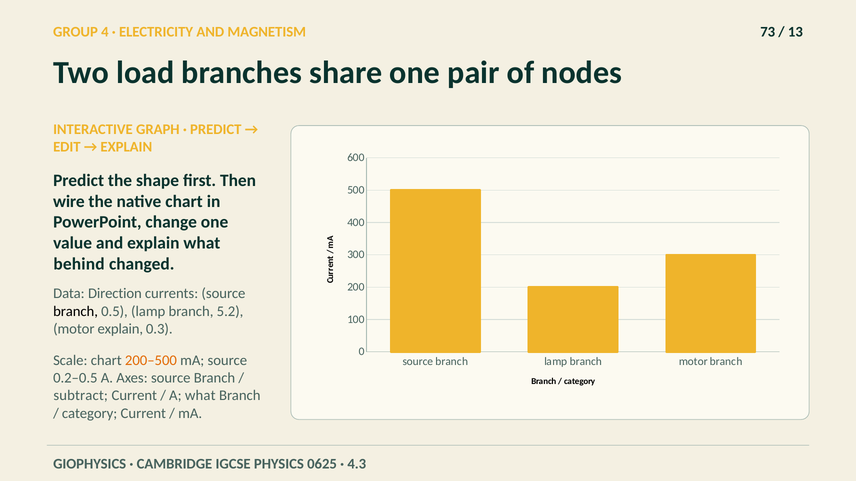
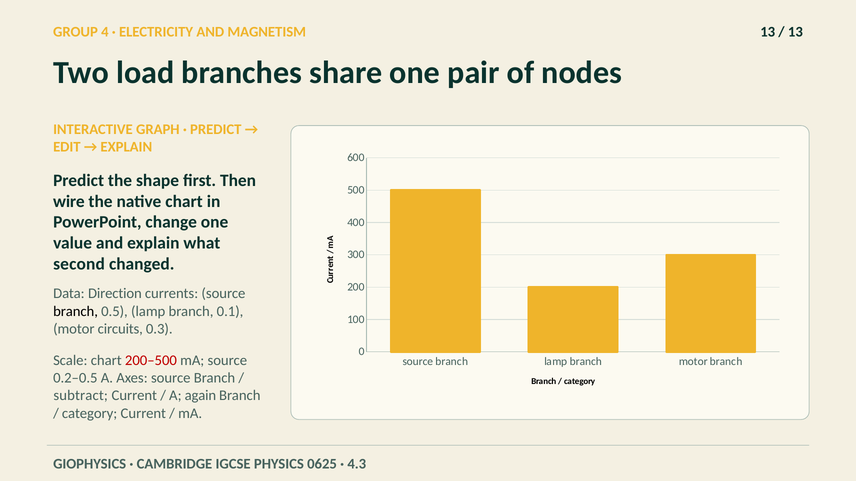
MAGNETISM 73: 73 -> 13
behind: behind -> second
5.2: 5.2 -> 0.1
motor explain: explain -> circuits
200–500 colour: orange -> red
A what: what -> again
